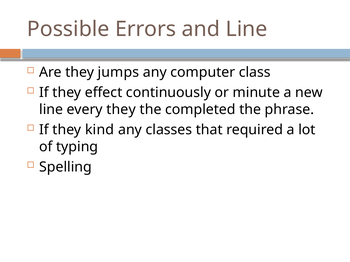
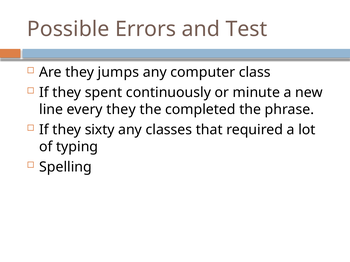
and Line: Line -> Test
effect: effect -> spent
kind: kind -> sixty
